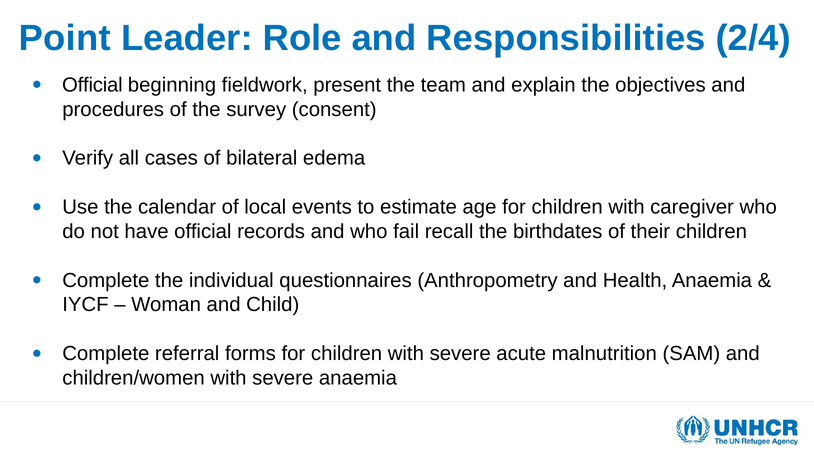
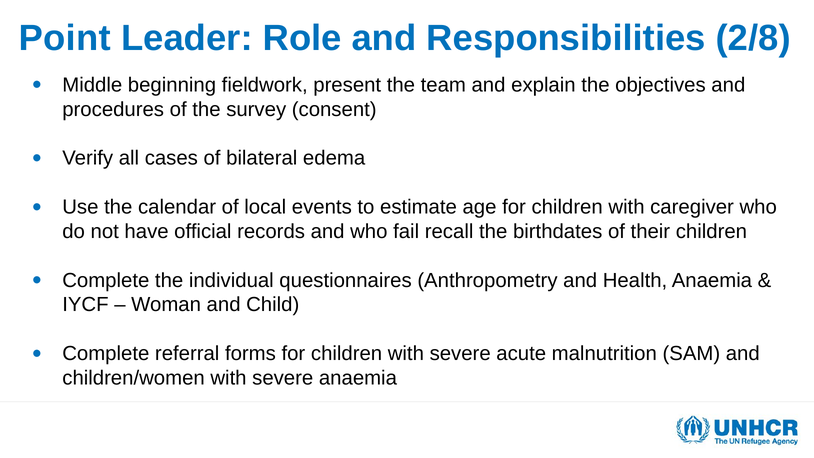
2/4: 2/4 -> 2/8
Official at (92, 85): Official -> Middle
